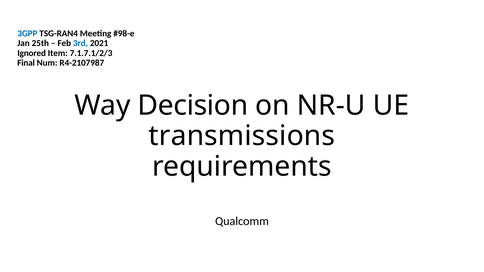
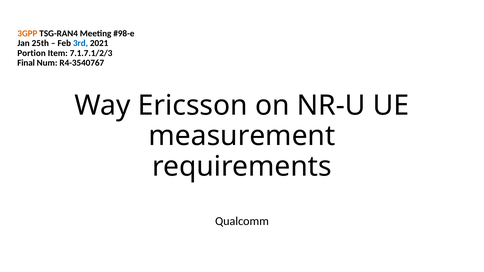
3GPP colour: blue -> orange
Ignored: Ignored -> Portion
R4-2107987: R4-2107987 -> R4-3540767
Decision: Decision -> Ericsson
transmissions: transmissions -> measurement
